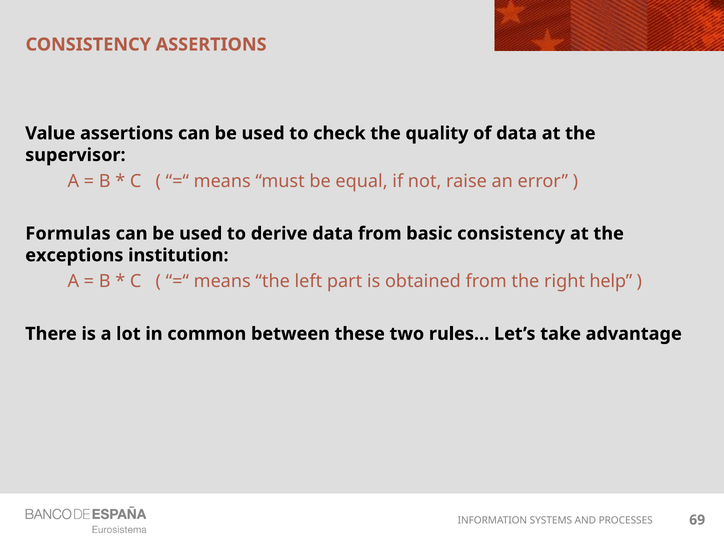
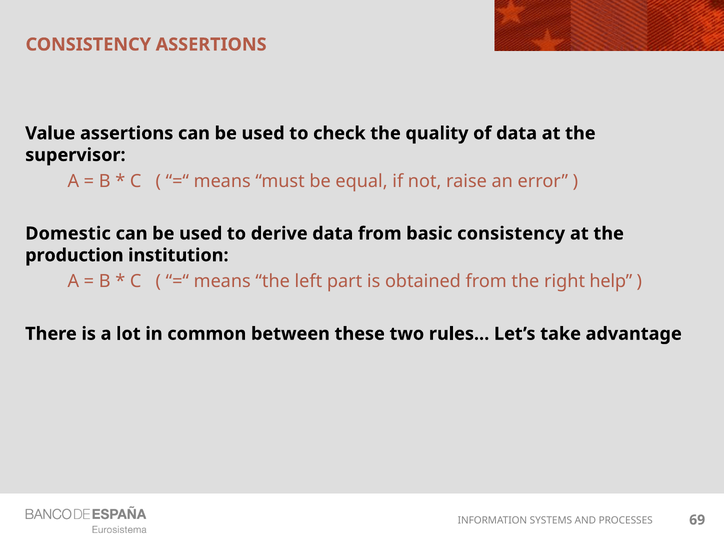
Formulas: Formulas -> Domestic
exceptions: exceptions -> production
